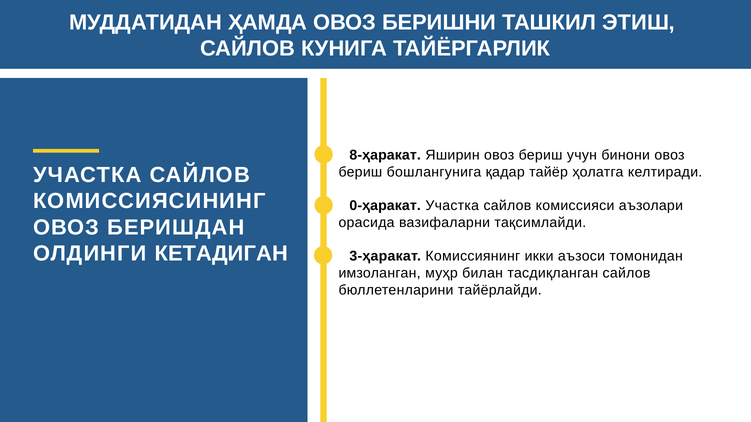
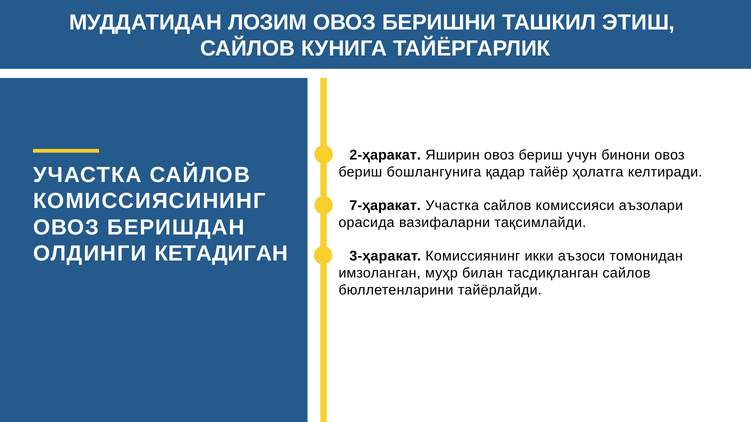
ҲАМДА: ҲАМДА -> ЛОЗИМ
8-ҳаракат: 8-ҳаракат -> 2-ҳаракат
0-ҳаракат: 0-ҳаракат -> 7-ҳаракат
